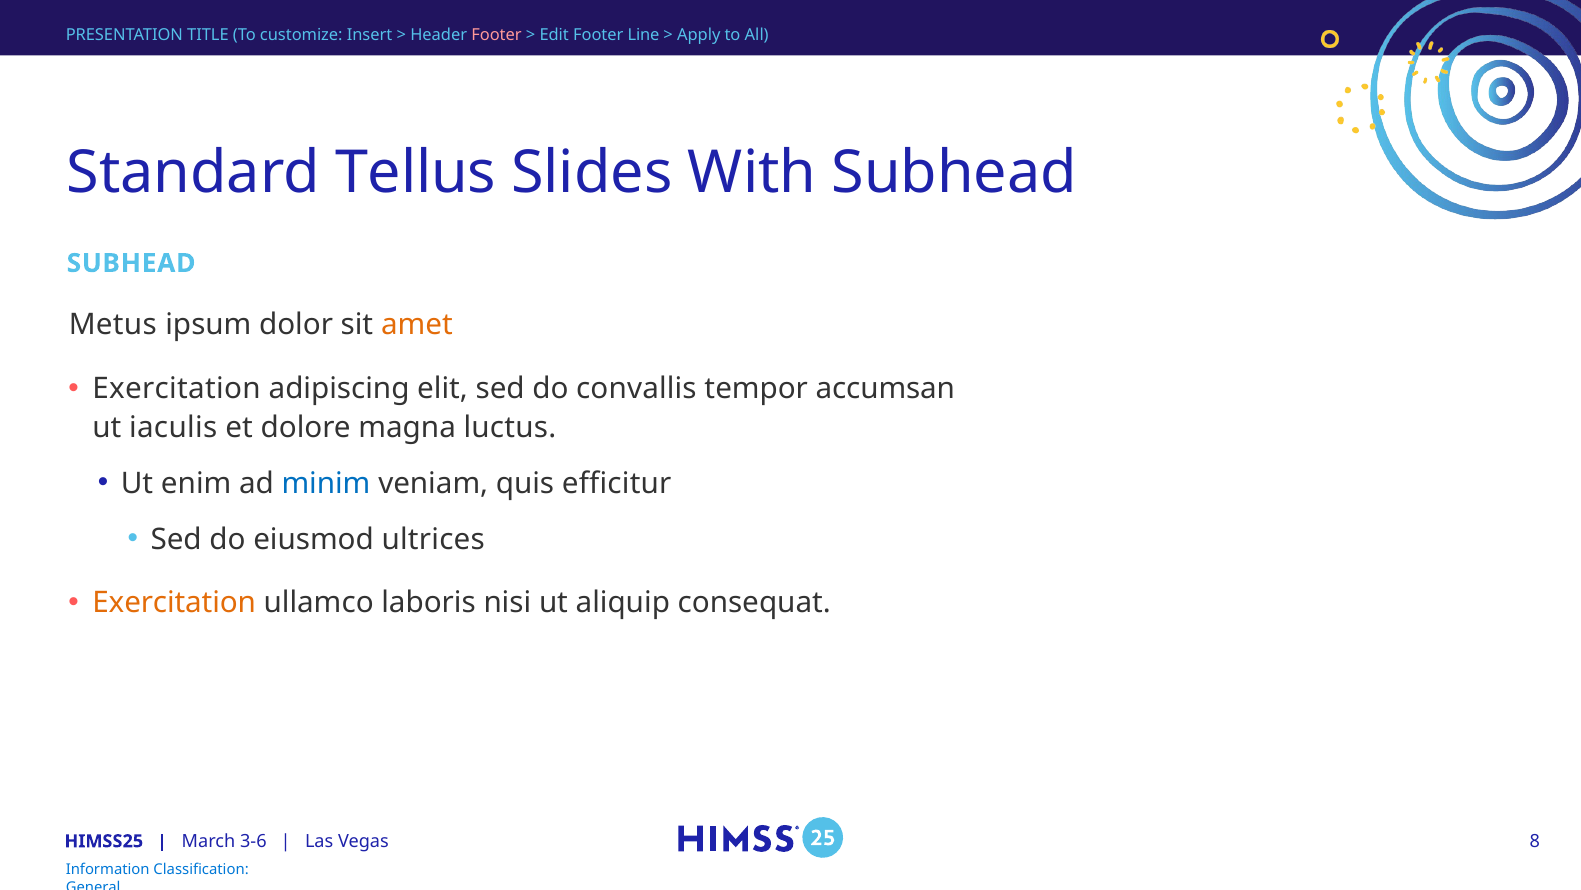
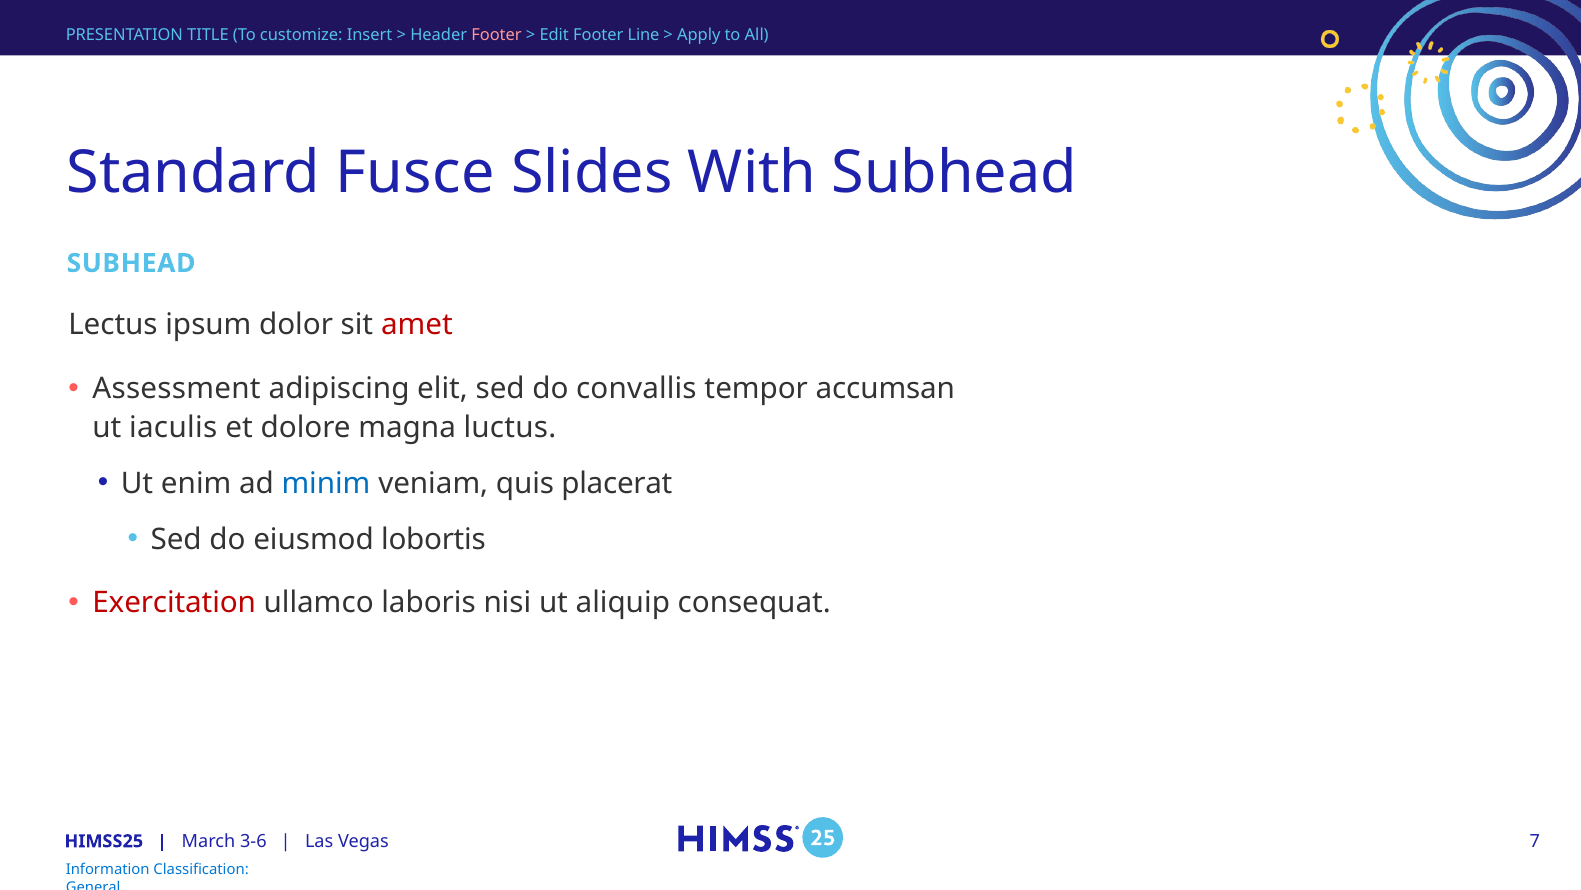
Tellus: Tellus -> Fusce
Metus: Metus -> Lectus
amet colour: orange -> red
Exercitation at (176, 389): Exercitation -> Assessment
efficitur: efficitur -> placerat
ultrices: ultrices -> lobortis
Exercitation at (174, 603) colour: orange -> red
8: 8 -> 7
